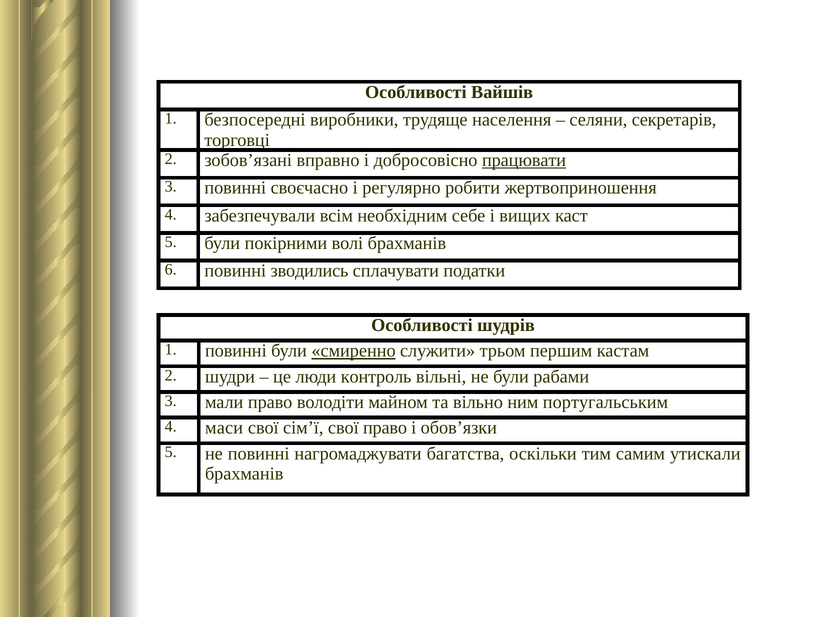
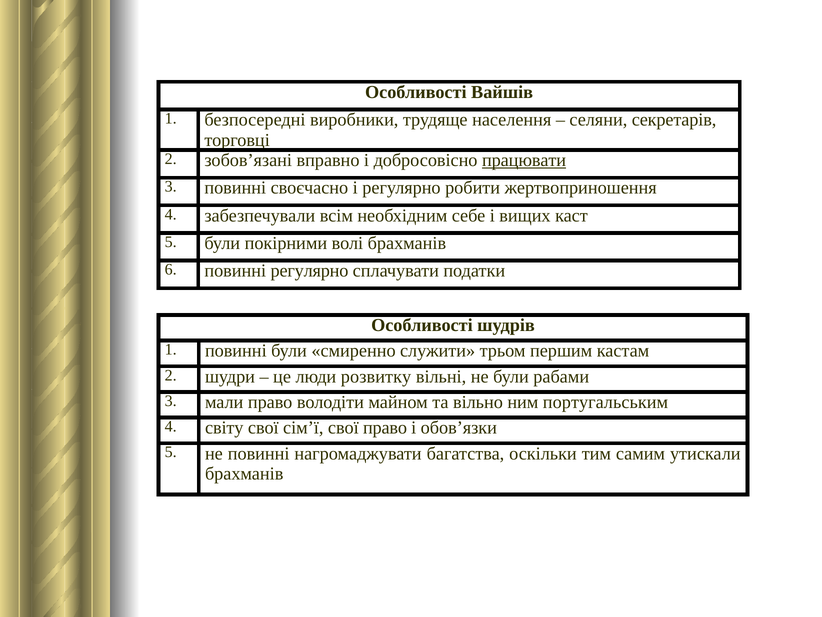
повинні зводились: зводились -> регулярно
смиренно underline: present -> none
контроль: контроль -> розвитку
маси: маси -> світу
